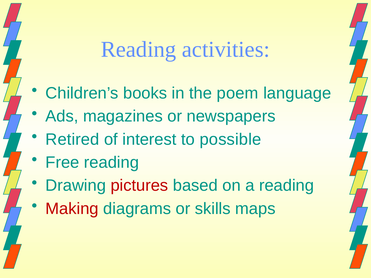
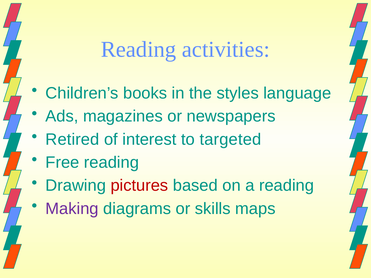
poem: poem -> styles
possible: possible -> targeted
Making colour: red -> purple
